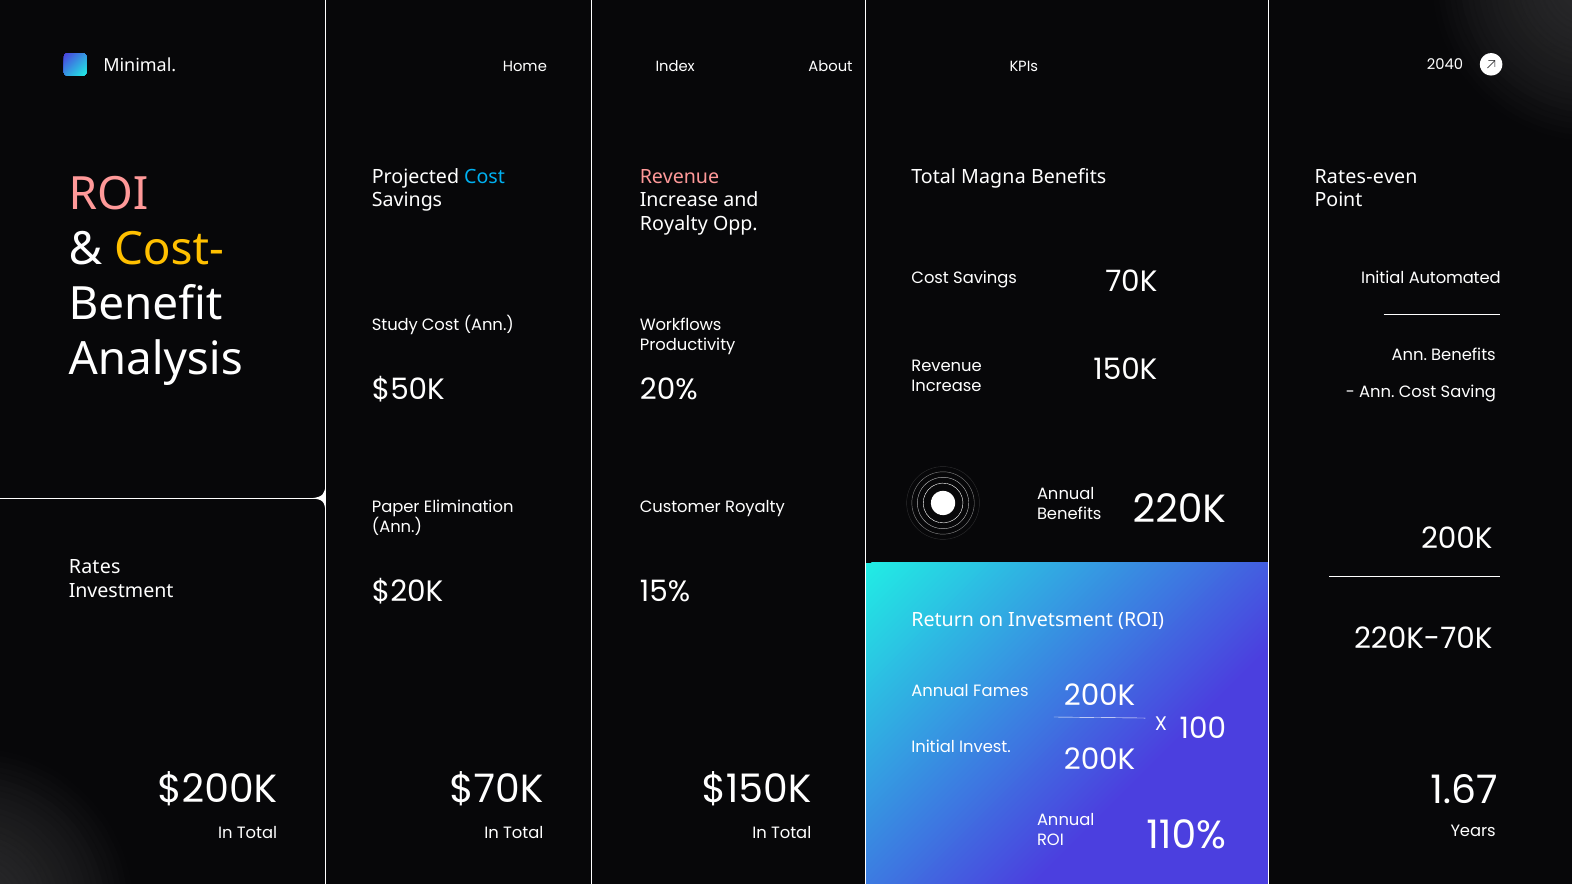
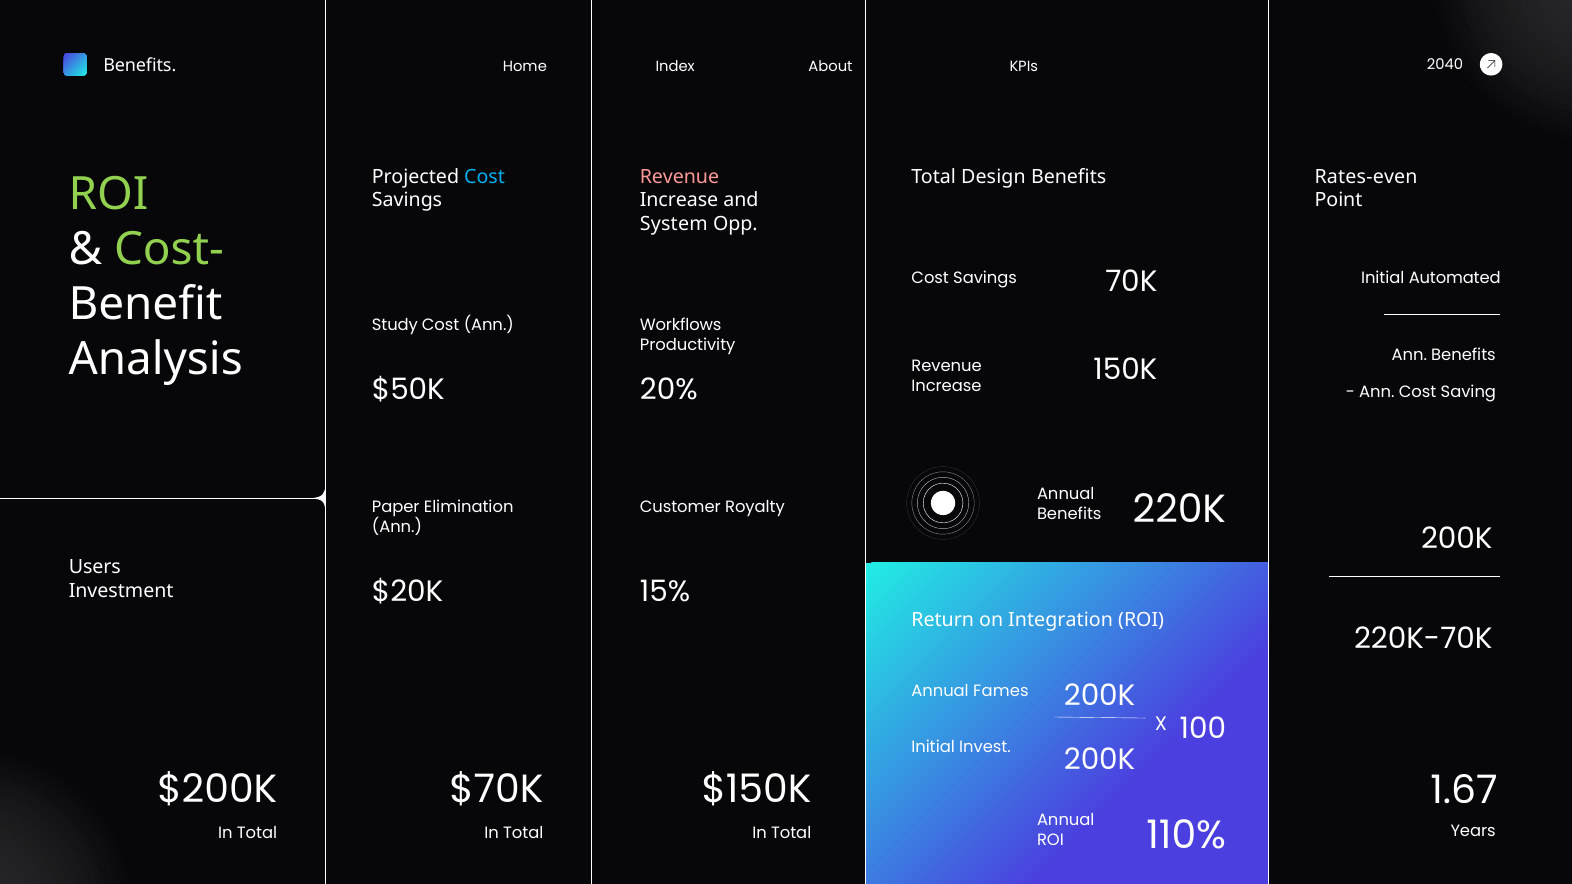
Minimal at (140, 65): Minimal -> Benefits
Magna: Magna -> Design
ROI at (109, 194) colour: pink -> light green
Royalty at (674, 224): Royalty -> System
Cost- colour: yellow -> light green
Rates: Rates -> Users
Invetsment: Invetsment -> Integration
